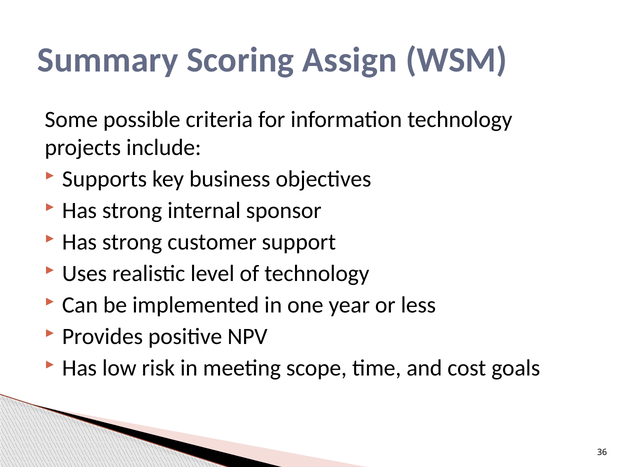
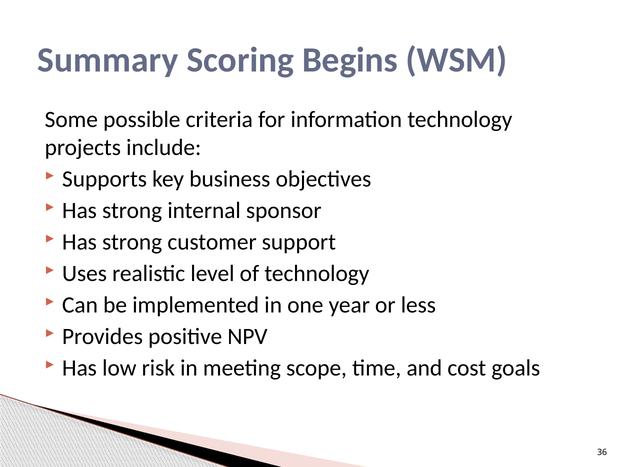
Assign: Assign -> Begins
